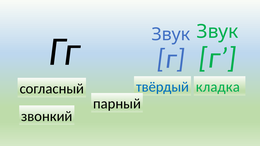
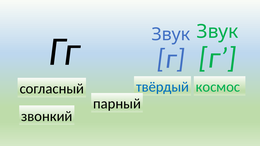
кладка: кладка -> космос
